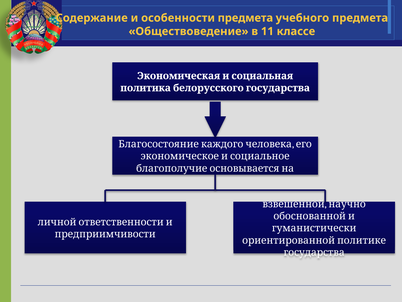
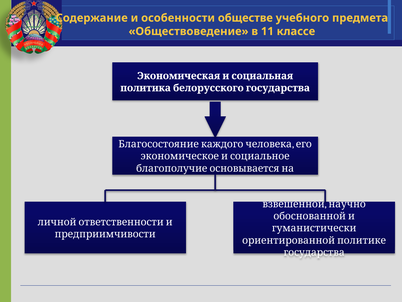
особенности предмета: предмета -> обществе
